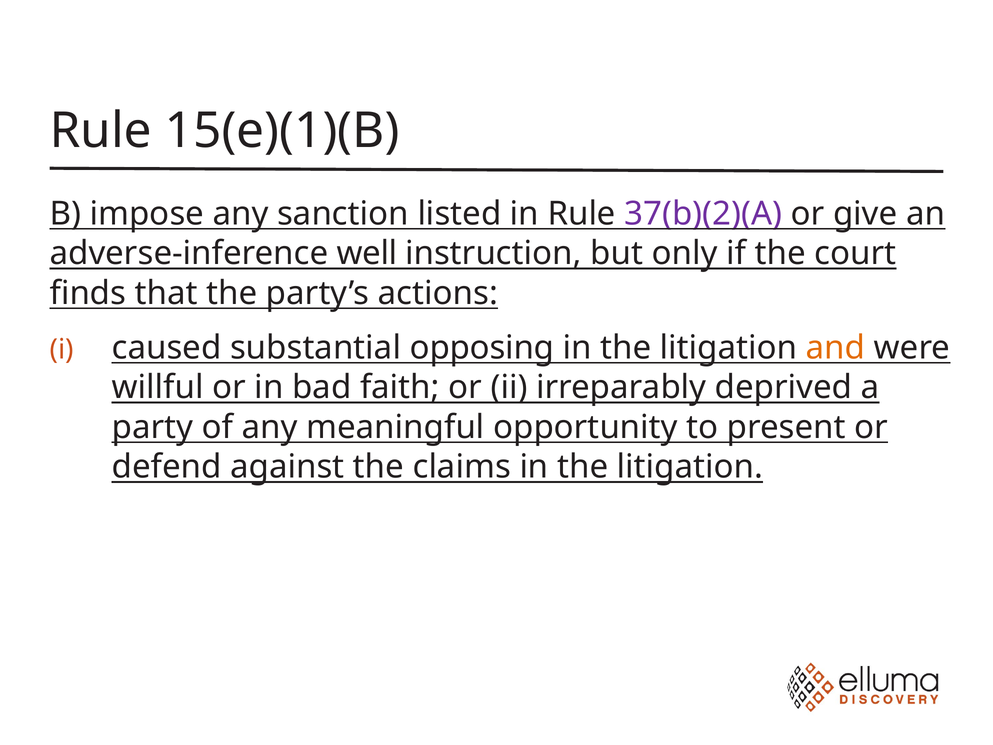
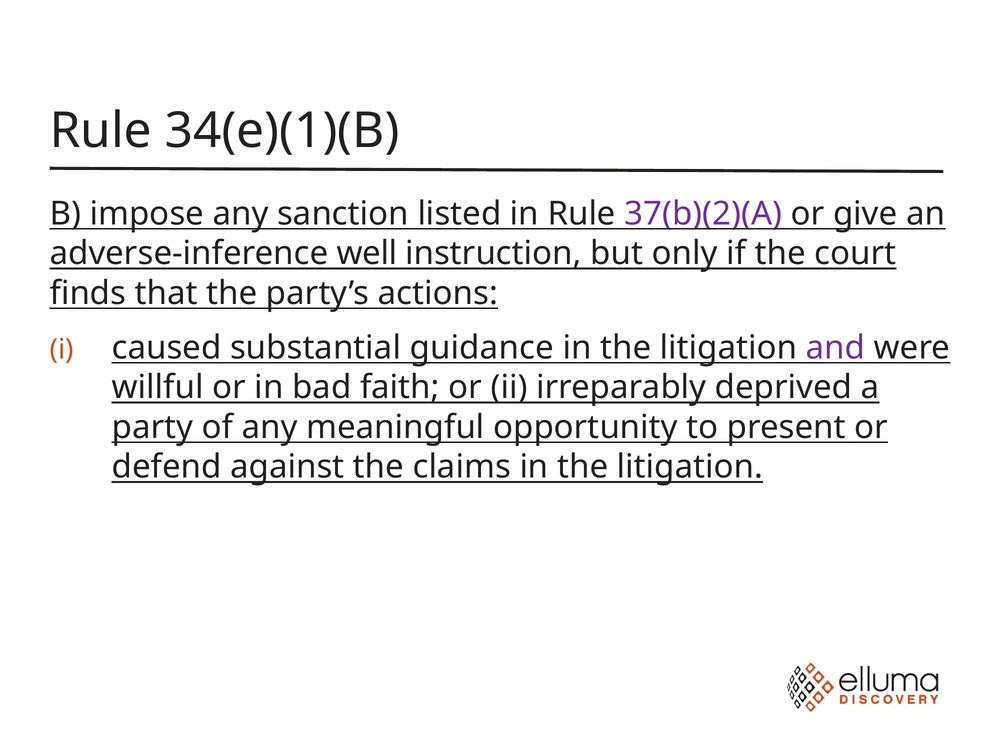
15(e)(1)(B: 15(e)(1)(B -> 34(e)(1)(B
opposing: opposing -> guidance
and colour: orange -> purple
